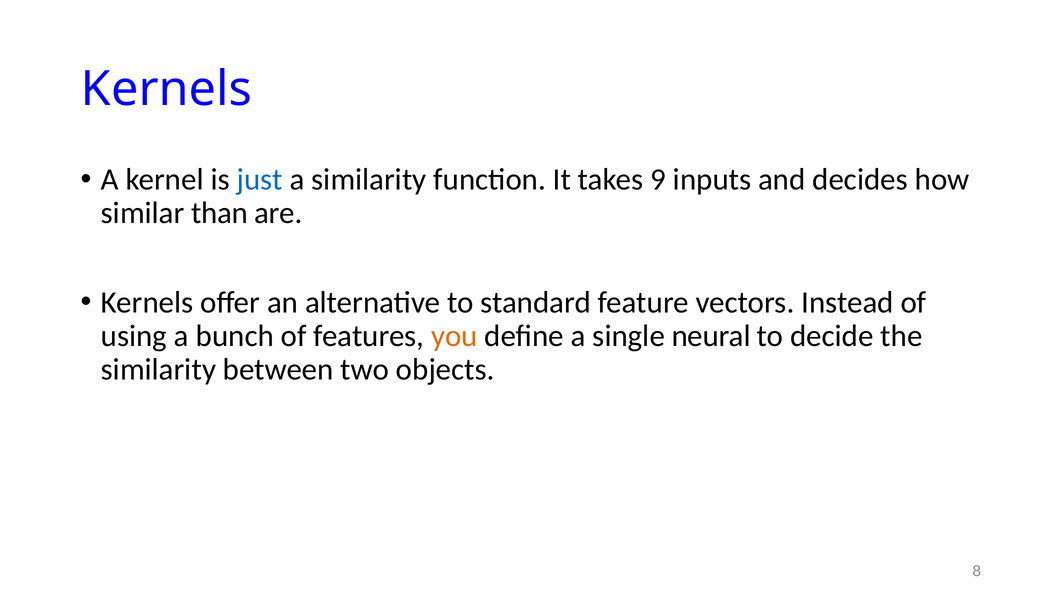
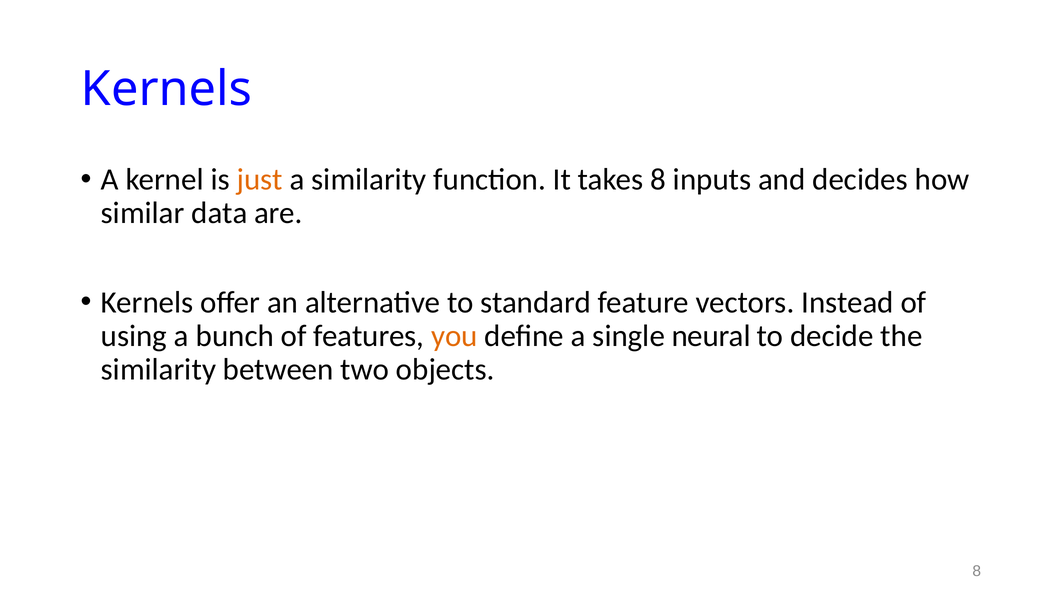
just colour: blue -> orange
takes 9: 9 -> 8
than: than -> data
